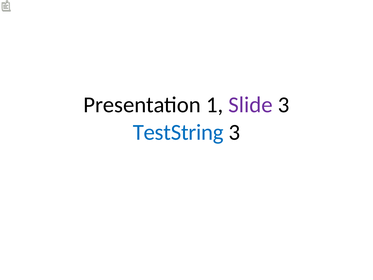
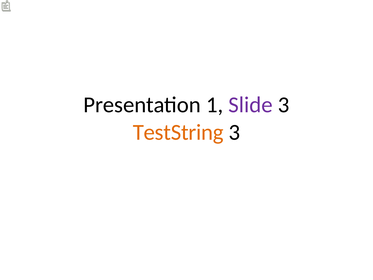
TestString colour: blue -> orange
